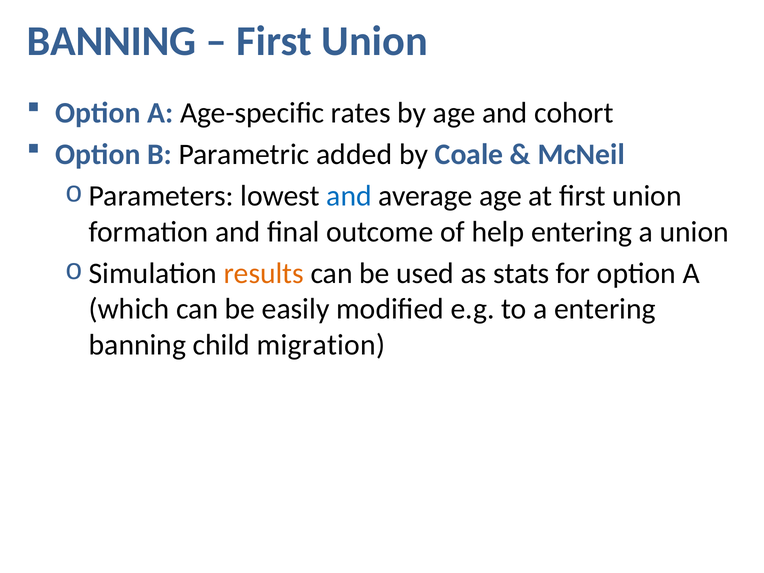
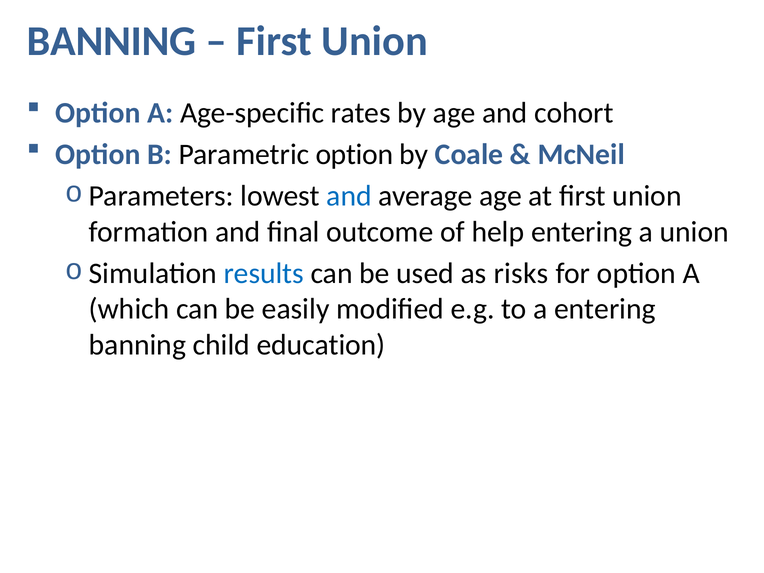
Parametric added: added -> option
results colour: orange -> blue
stats: stats -> risks
migration: migration -> education
